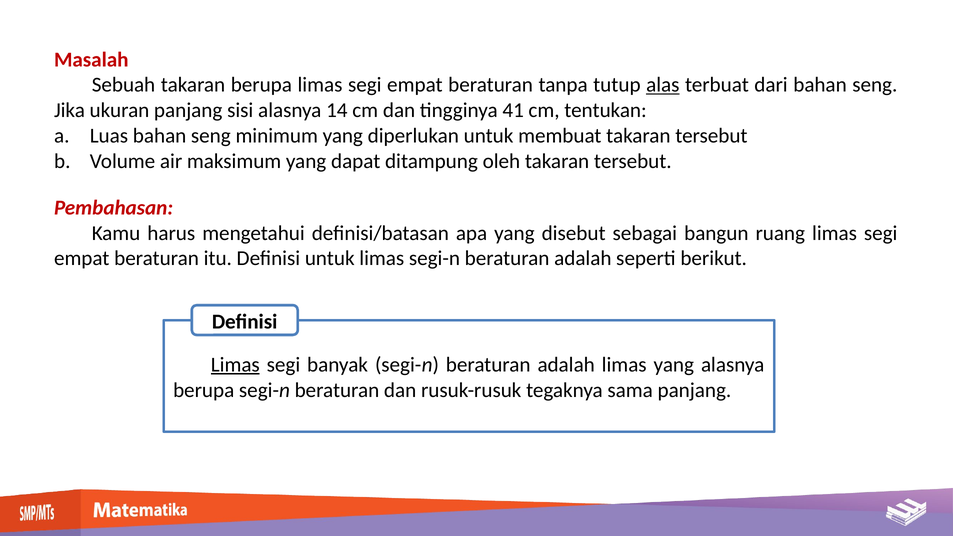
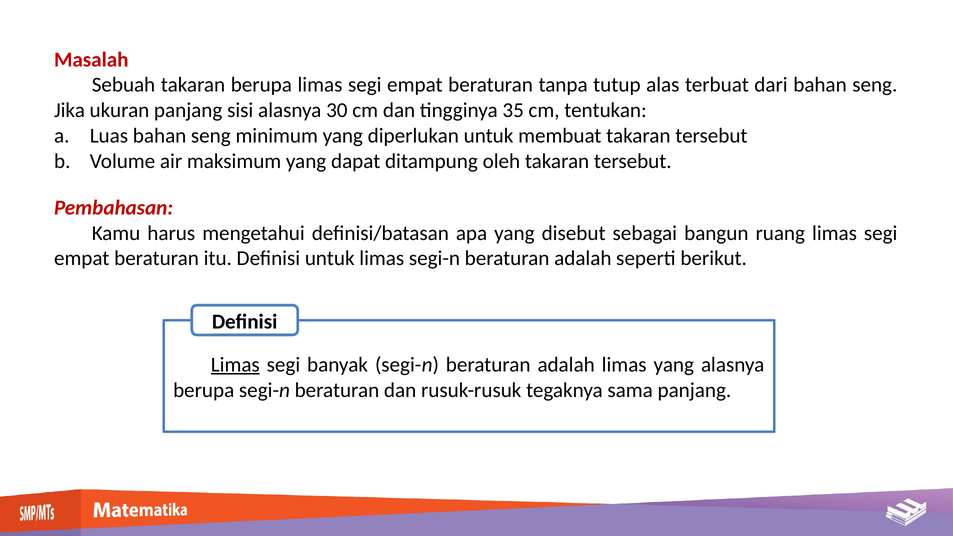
alas underline: present -> none
14: 14 -> 30
41: 41 -> 35
